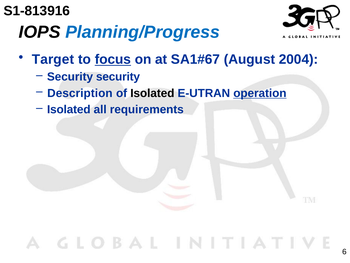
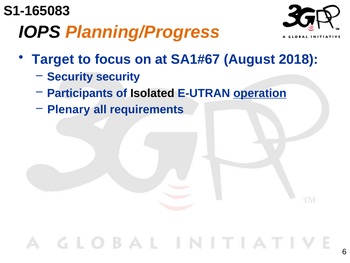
S1-813916: S1-813916 -> S1-165083
Planning/Progress colour: blue -> orange
focus underline: present -> none
2004: 2004 -> 2018
Description: Description -> Participants
Isolated at (69, 109): Isolated -> Plenary
